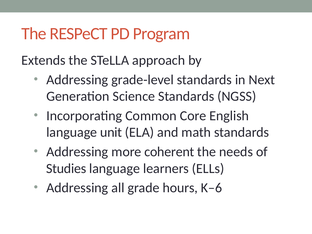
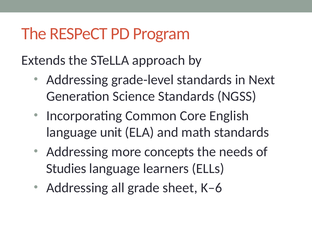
coherent: coherent -> concepts
hours: hours -> sheet
